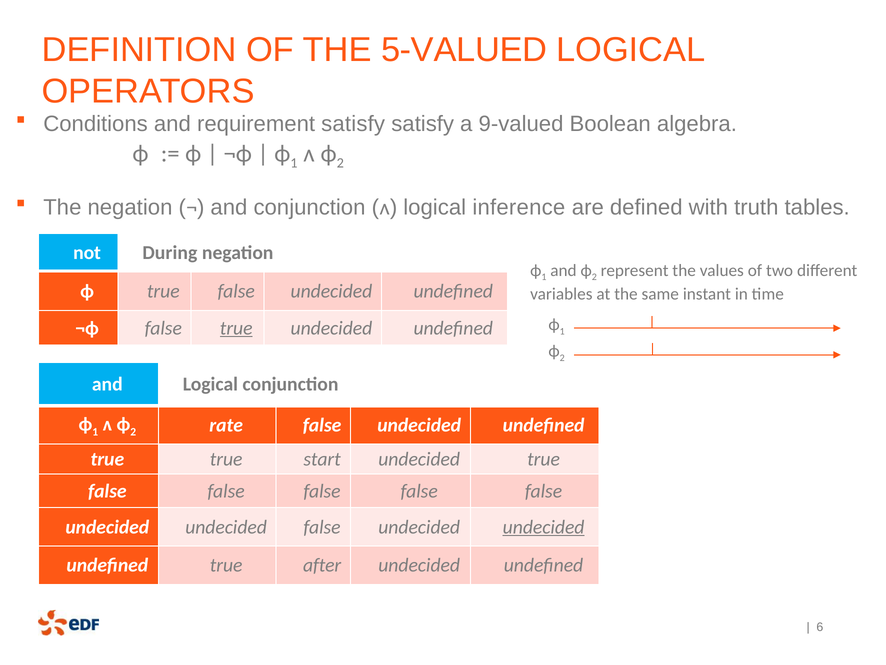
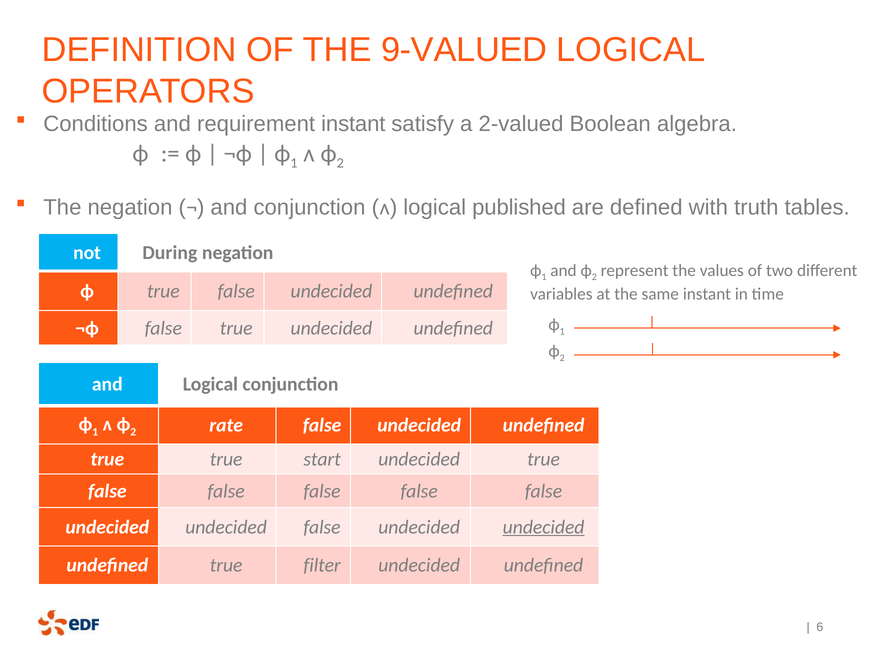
5-VALUED: 5-VALUED -> 9-VALUED
requirement satisfy: satisfy -> instant
9-valued: 9-valued -> 2-valued
inference: inference -> published
true at (236, 328) underline: present -> none
after: after -> filter
